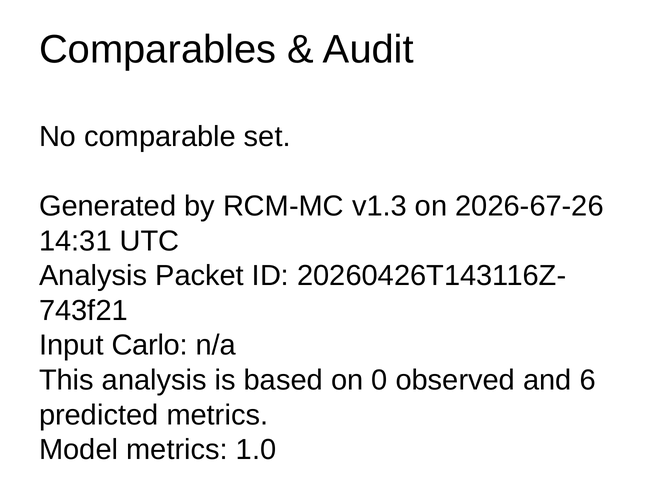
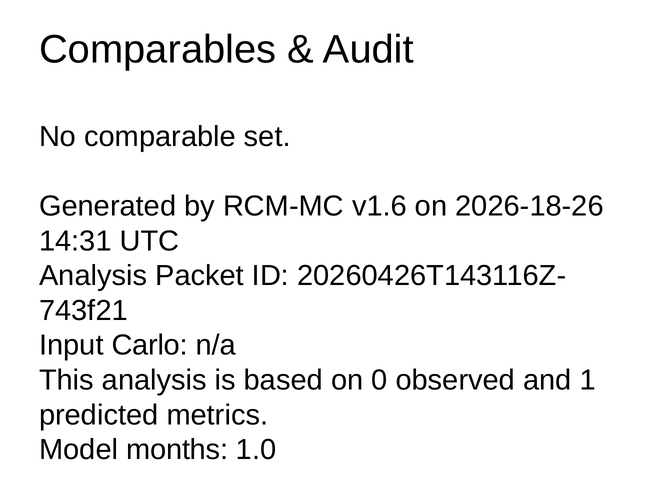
v1.3: v1.3 -> v1.6
2026-67-26: 2026-67-26 -> 2026-18-26
6: 6 -> 1
Model metrics: metrics -> months
